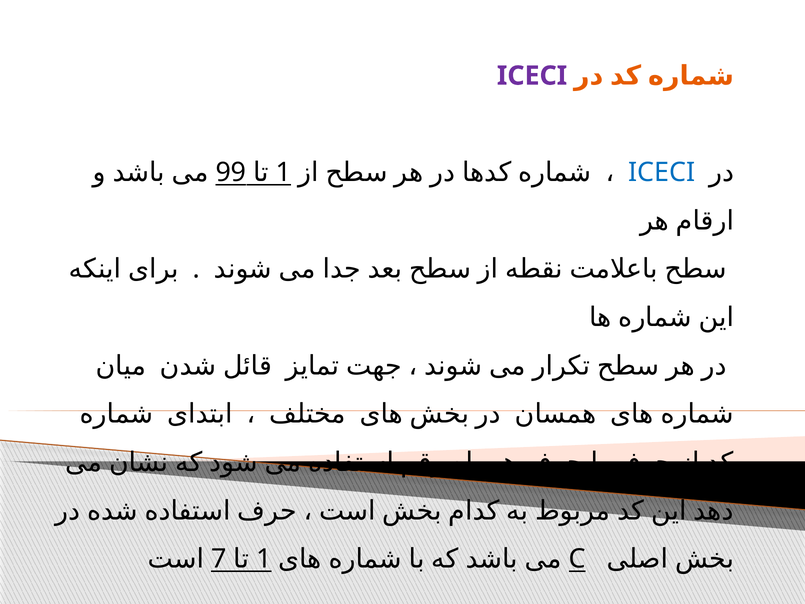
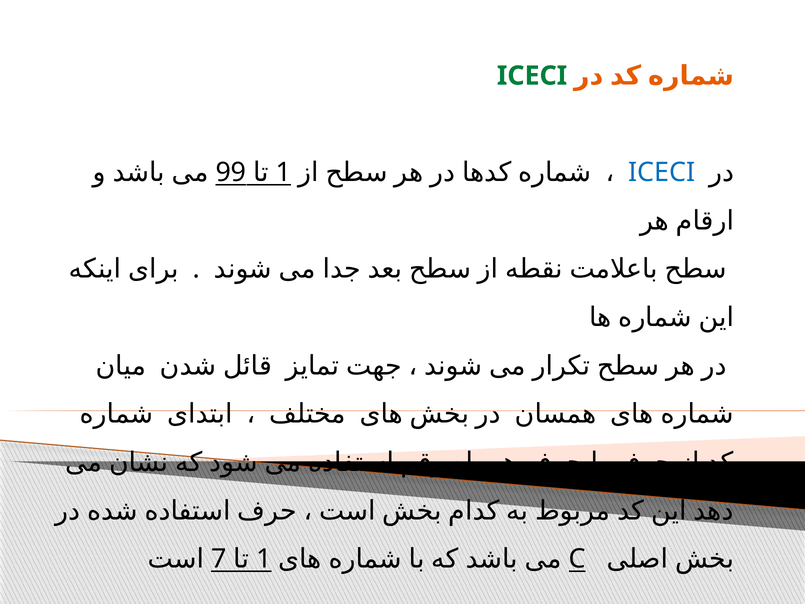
ICECI at (532, 76) colour: purple -> green
